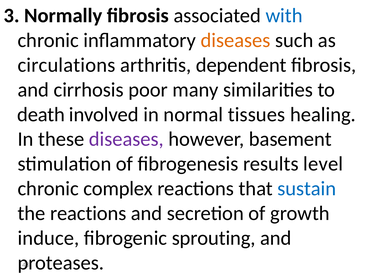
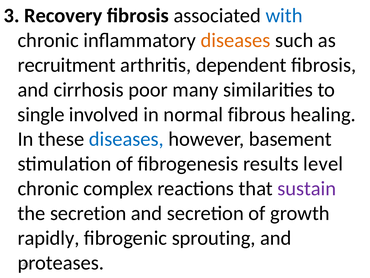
Normally: Normally -> Recovery
circulations: circulations -> recruitment
death: death -> single
tissues: tissues -> fibrous
diseases at (126, 139) colour: purple -> blue
sustain colour: blue -> purple
the reactions: reactions -> secretion
induce: induce -> rapidly
